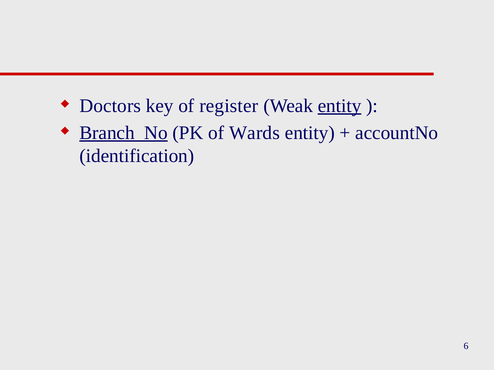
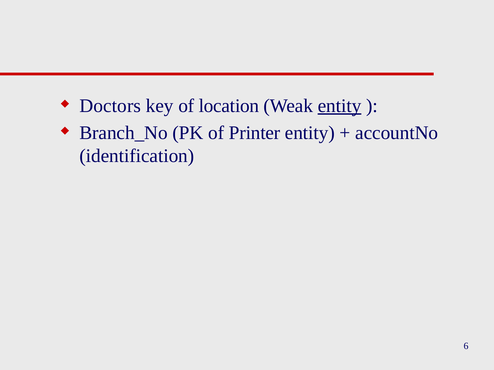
register: register -> location
Branch_No underline: present -> none
Wards: Wards -> Printer
